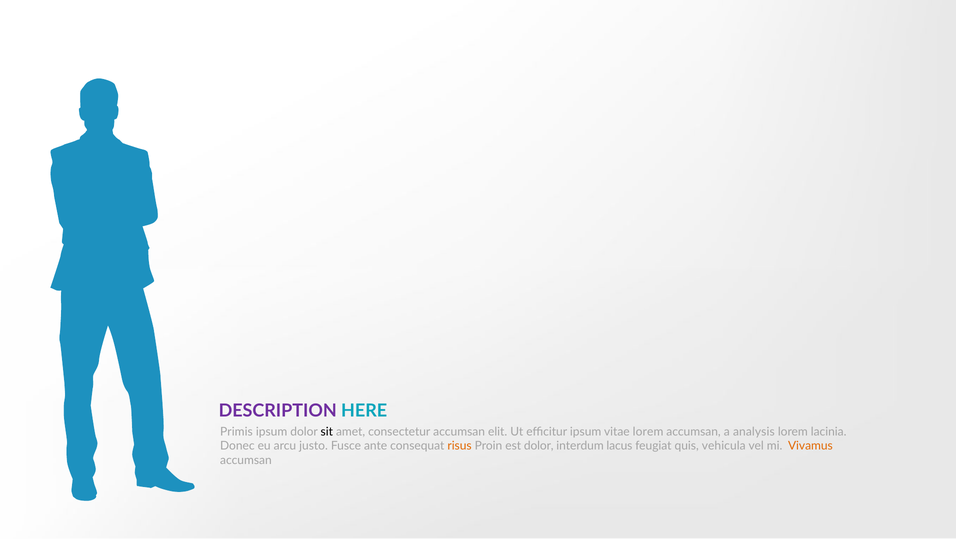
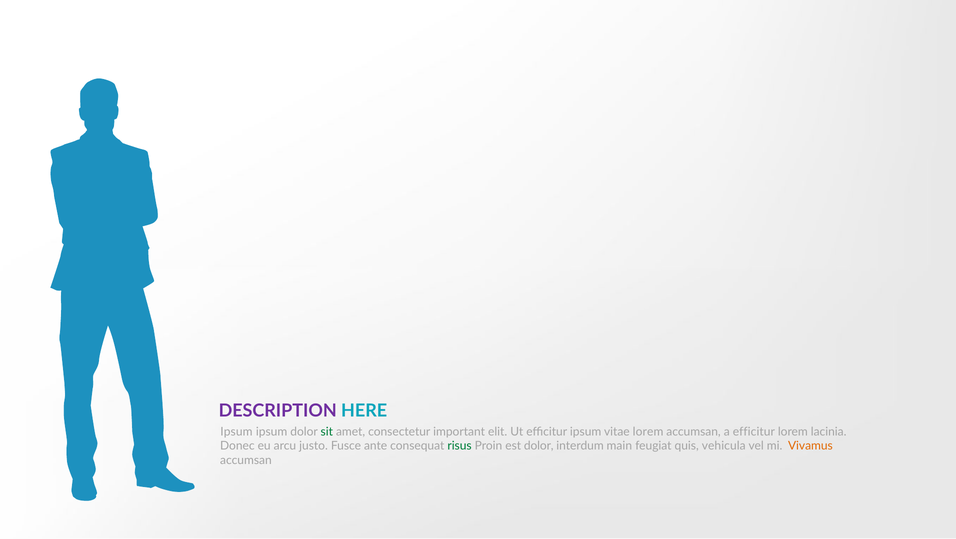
Primis at (236, 432): Primis -> Ipsum
sit colour: black -> green
consectetur accumsan: accumsan -> important
a analysis: analysis -> efficitur
risus colour: orange -> green
lacus: lacus -> main
